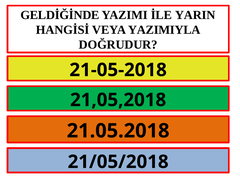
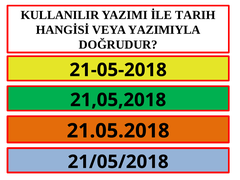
GELDİĞİNDE: GELDİĞİNDE -> KULLANILIR
YARIN: YARIN -> TARIH
